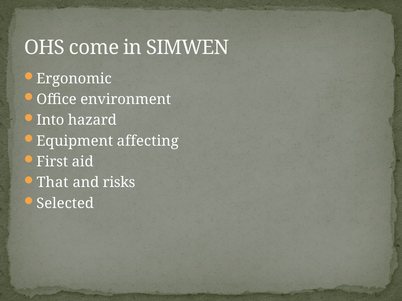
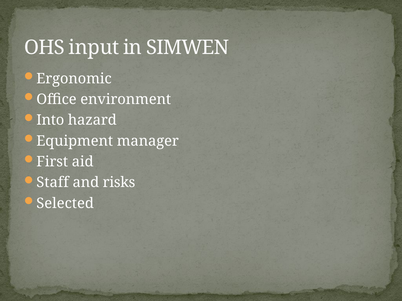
come: come -> input
affecting: affecting -> manager
That: That -> Staff
